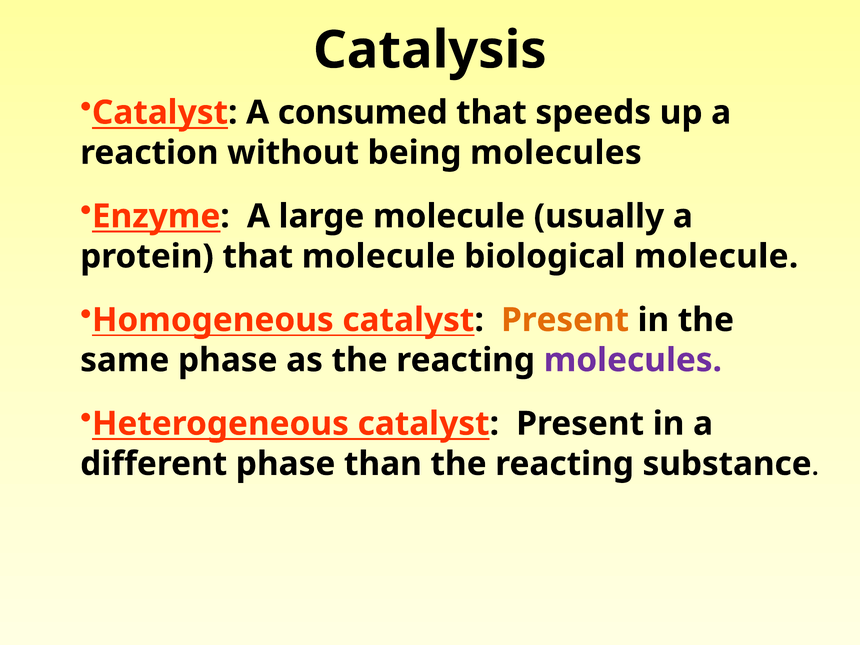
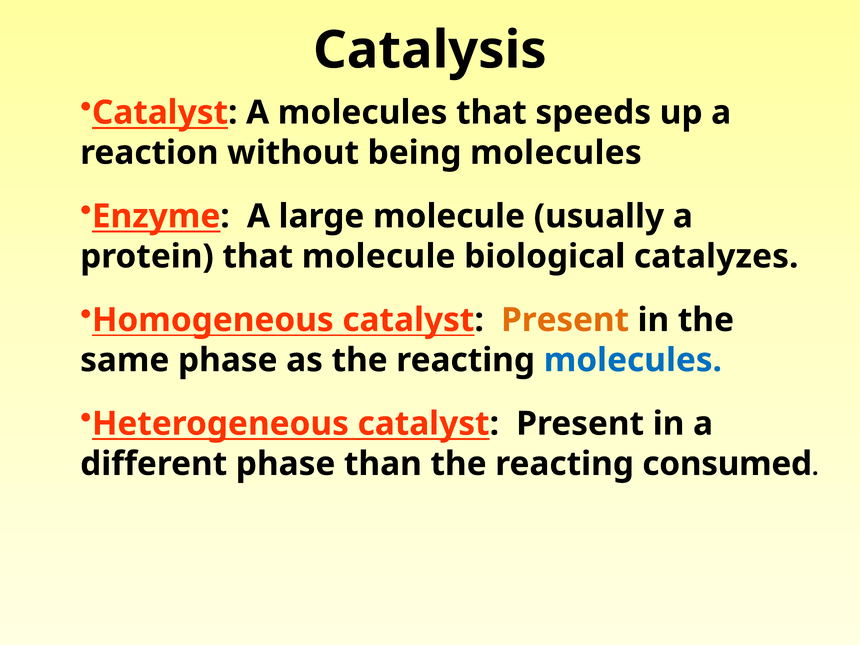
A consumed: consumed -> molecules
biological molecule: molecule -> catalyzes
molecules at (633, 360) colour: purple -> blue
substance: substance -> consumed
